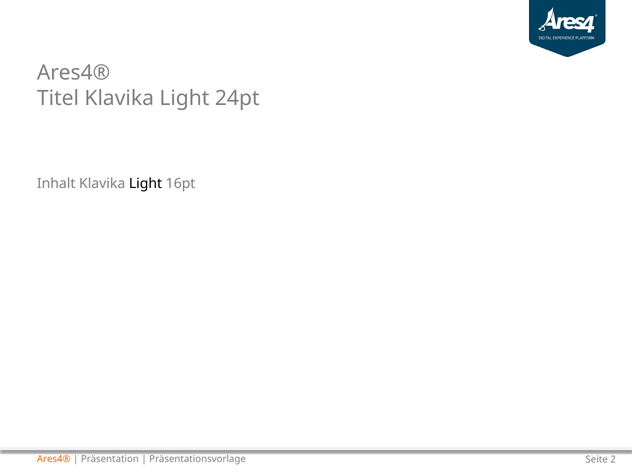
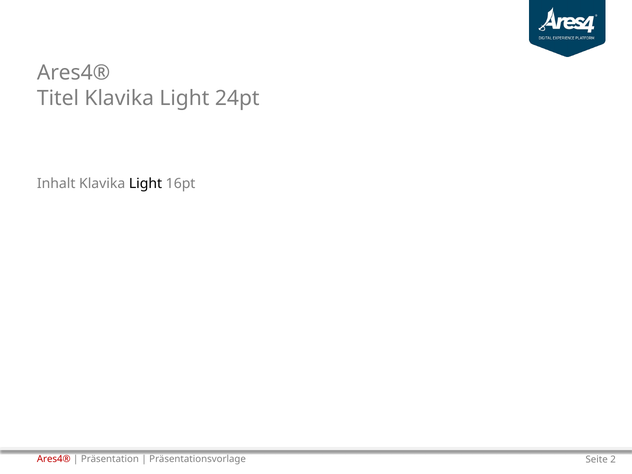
Ares4® at (54, 459) colour: orange -> red
